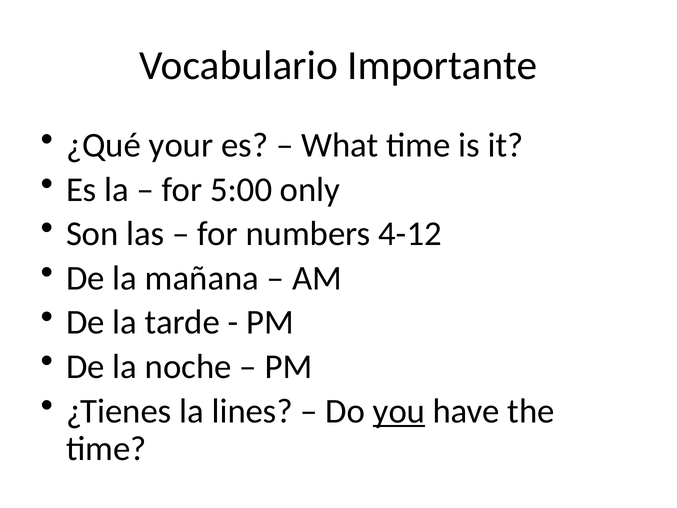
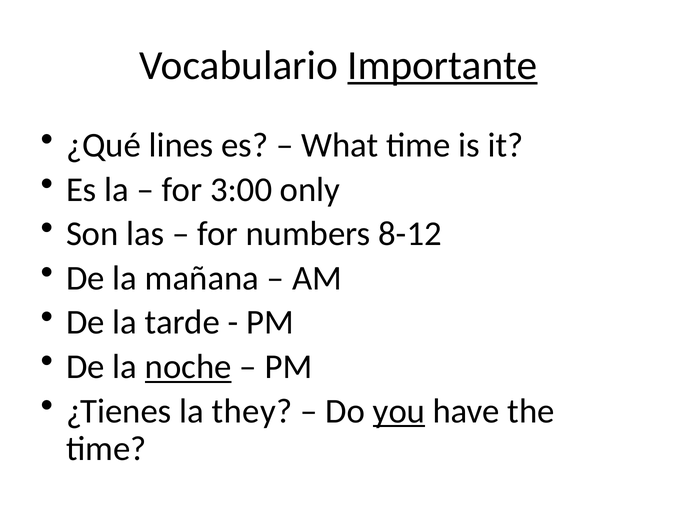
Importante underline: none -> present
your: your -> lines
5:00: 5:00 -> 3:00
4-12: 4-12 -> 8-12
noche underline: none -> present
lines: lines -> they
